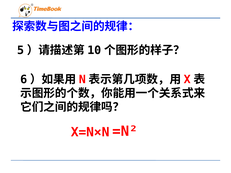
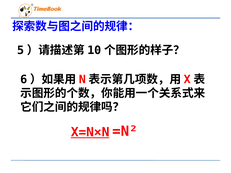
X=N×N underline: none -> present
